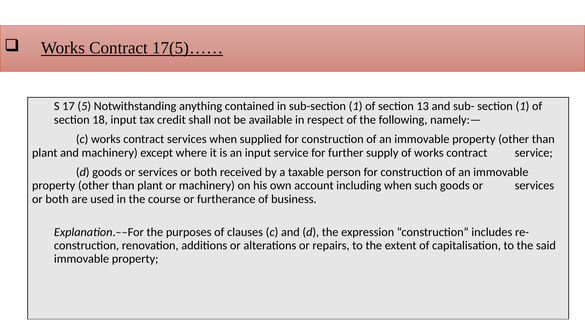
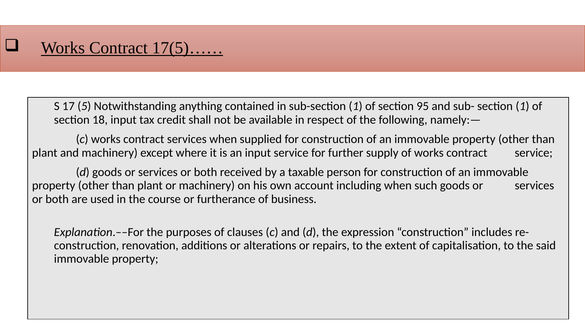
13: 13 -> 95
